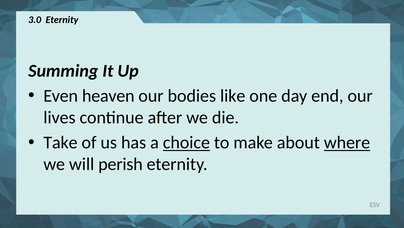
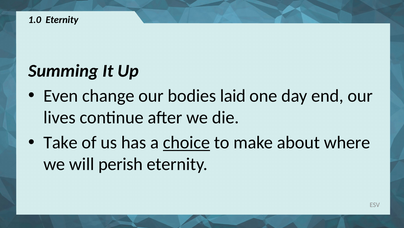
3.0: 3.0 -> 1.0
heaven: heaven -> change
like: like -> laid
where underline: present -> none
